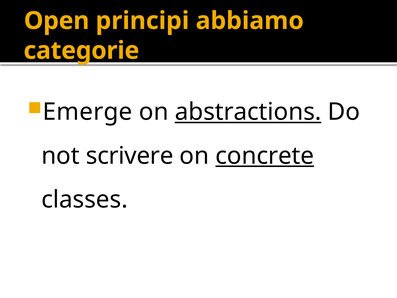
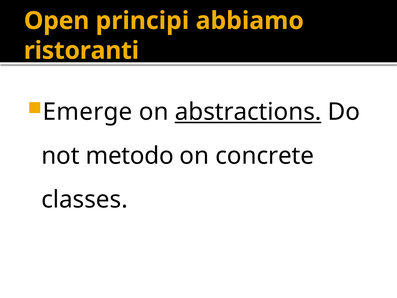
categorie: categorie -> ristoranti
scrivere: scrivere -> metodo
concrete underline: present -> none
